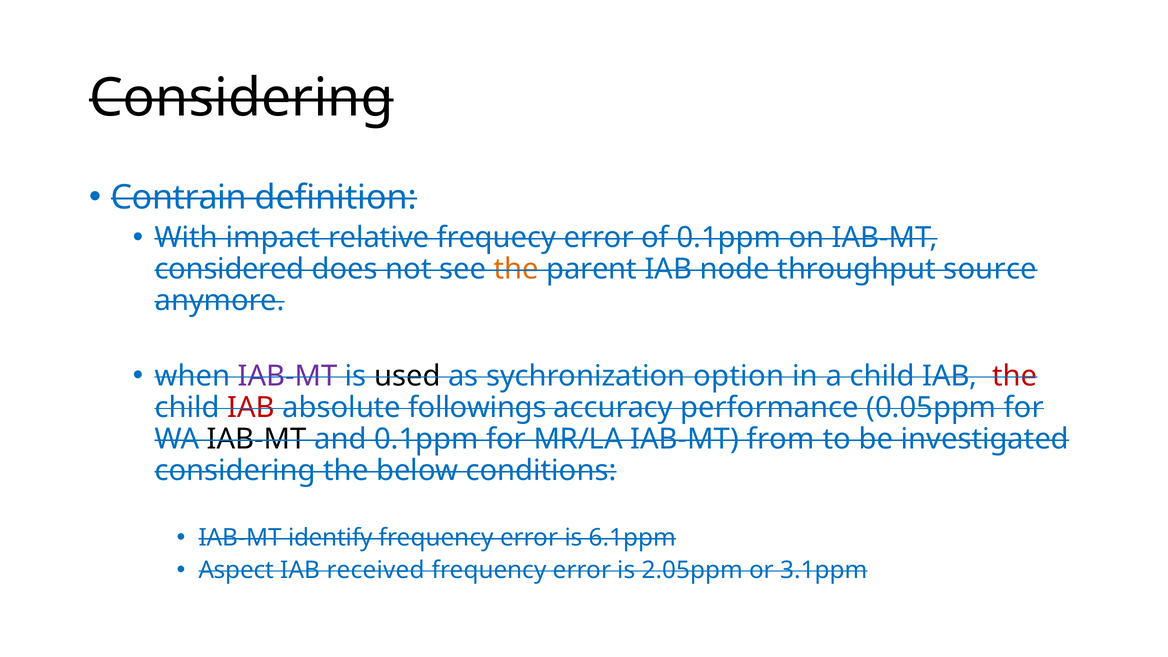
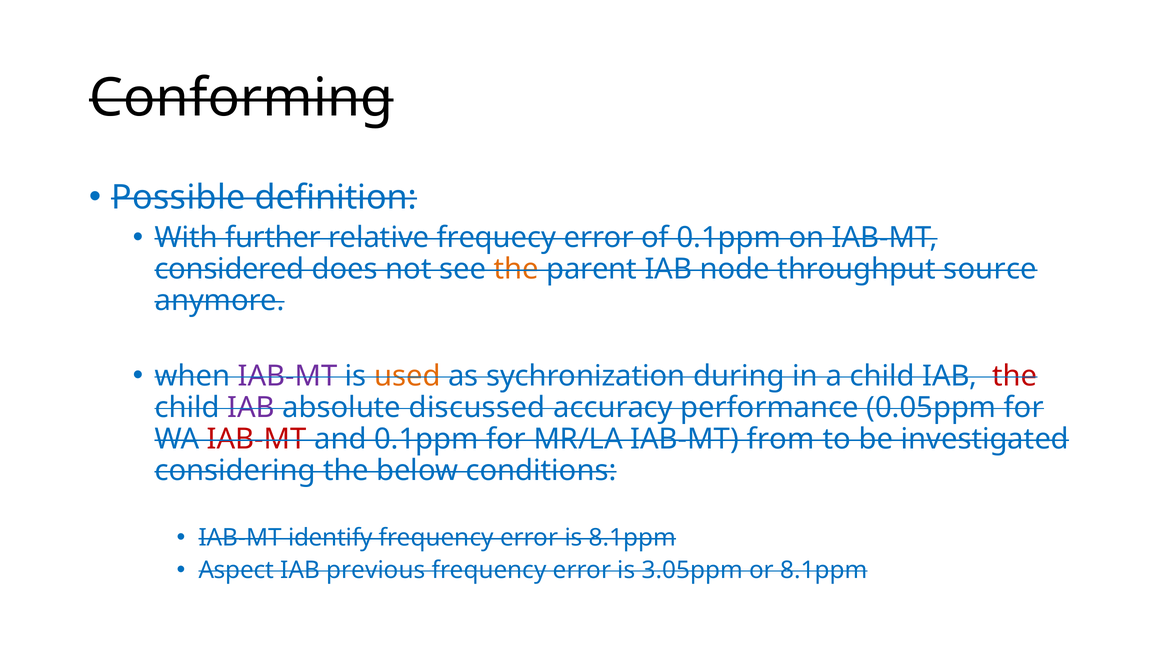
Considering at (241, 98): Considering -> Conforming
Contrain: Contrain -> Possible
impact: impact -> further
used colour: black -> orange
option: option -> during
IAB at (251, 407) colour: red -> purple
followings: followings -> discussed
IAB-MT at (257, 439) colour: black -> red
is 6.1ppm: 6.1ppm -> 8.1ppm
received: received -> previous
2.05ppm: 2.05ppm -> 3.05ppm
or 3.1ppm: 3.1ppm -> 8.1ppm
